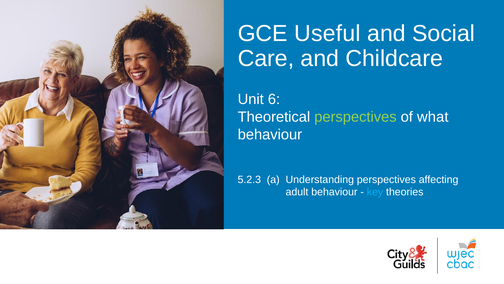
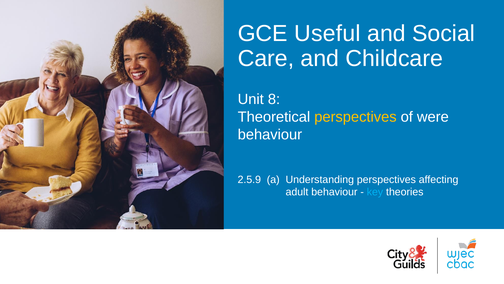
6: 6 -> 8
perspectives at (355, 117) colour: light green -> yellow
what: what -> were
5.2.3: 5.2.3 -> 2.5.9
